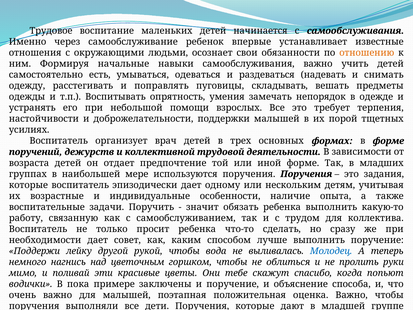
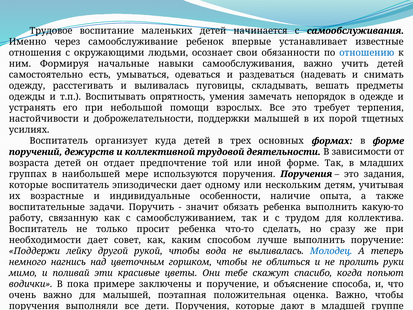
отношению colour: orange -> blue
и поправлять: поправлять -> выливалась
врач: врач -> куда
